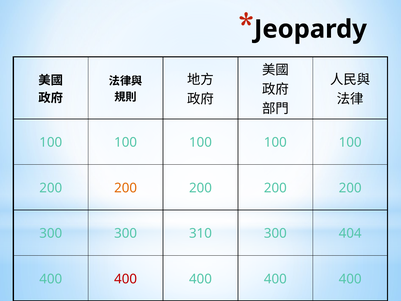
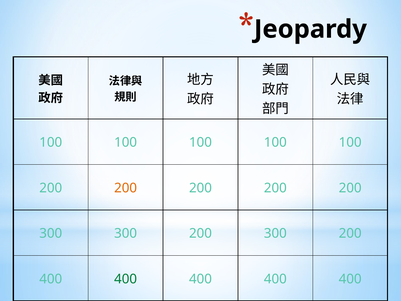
300 300 310: 310 -> 200
404 at (350, 233): 404 -> 200
400 at (126, 279) colour: red -> green
